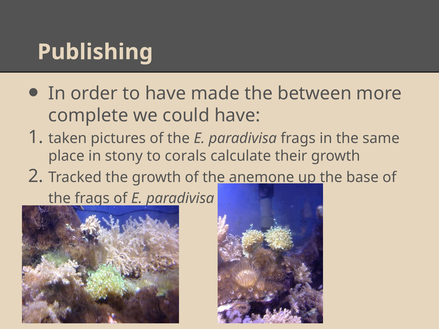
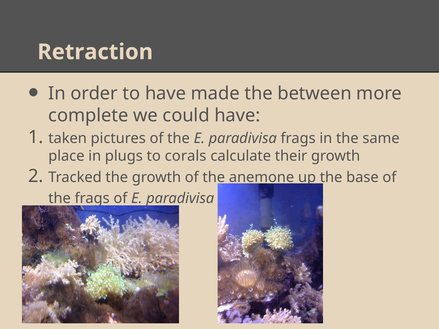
Publishing: Publishing -> Retraction
stony: stony -> plugs
